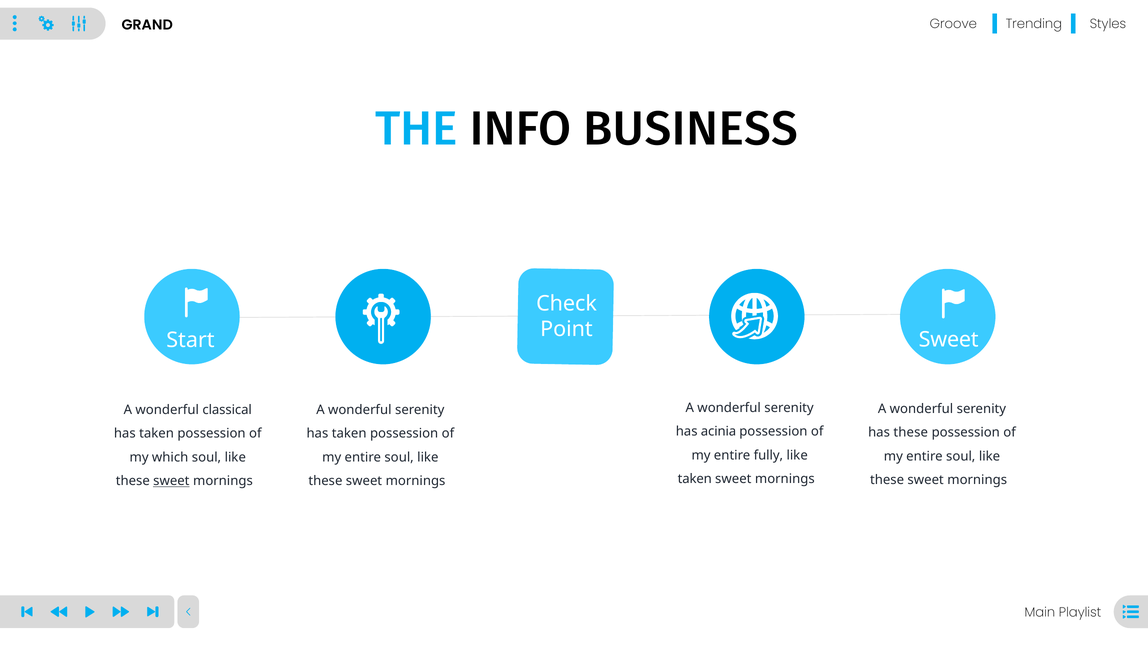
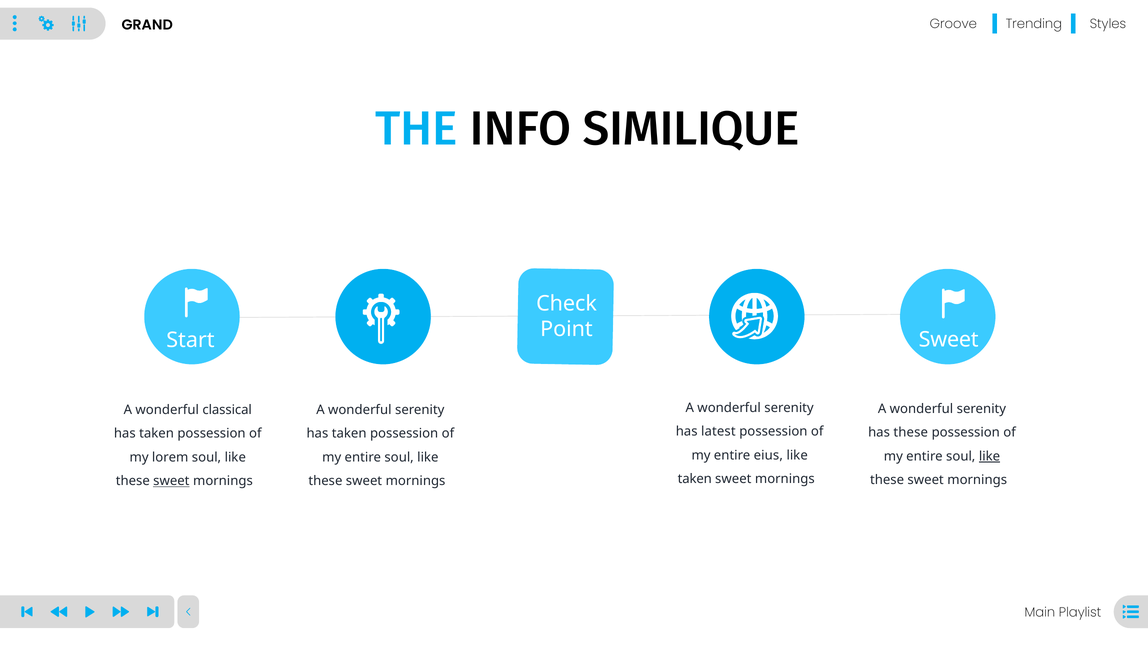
BUSINESS: BUSINESS -> SIMILIQUE
acinia: acinia -> latest
fully: fully -> eius
like at (990, 456) underline: none -> present
which: which -> lorem
